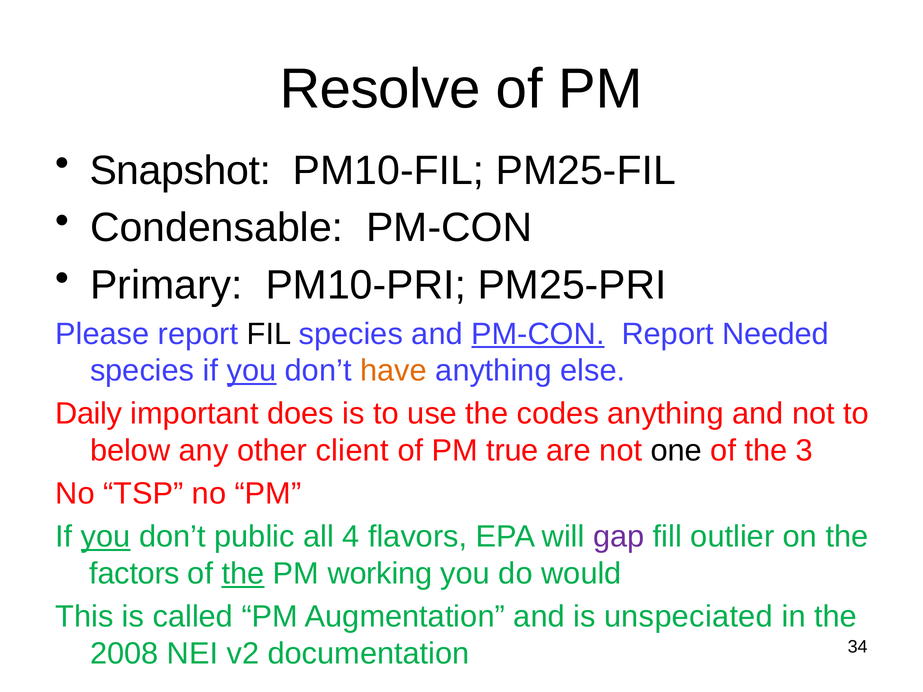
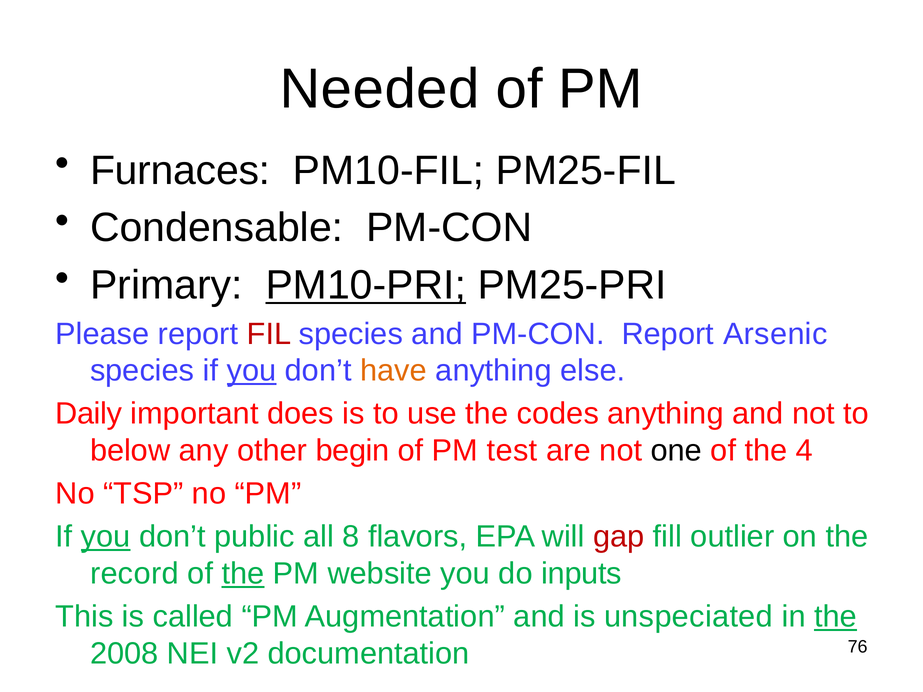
Resolve: Resolve -> Needed
Snapshot: Snapshot -> Furnaces
PM10-PRI underline: none -> present
FIL colour: black -> red
PM-CON at (538, 334) underline: present -> none
Needed: Needed -> Arsenic
client: client -> begin
true: true -> test
3: 3 -> 4
4: 4 -> 8
gap colour: purple -> red
factors: factors -> record
working: working -> website
would: would -> inputs
the at (836, 617) underline: none -> present
34: 34 -> 76
